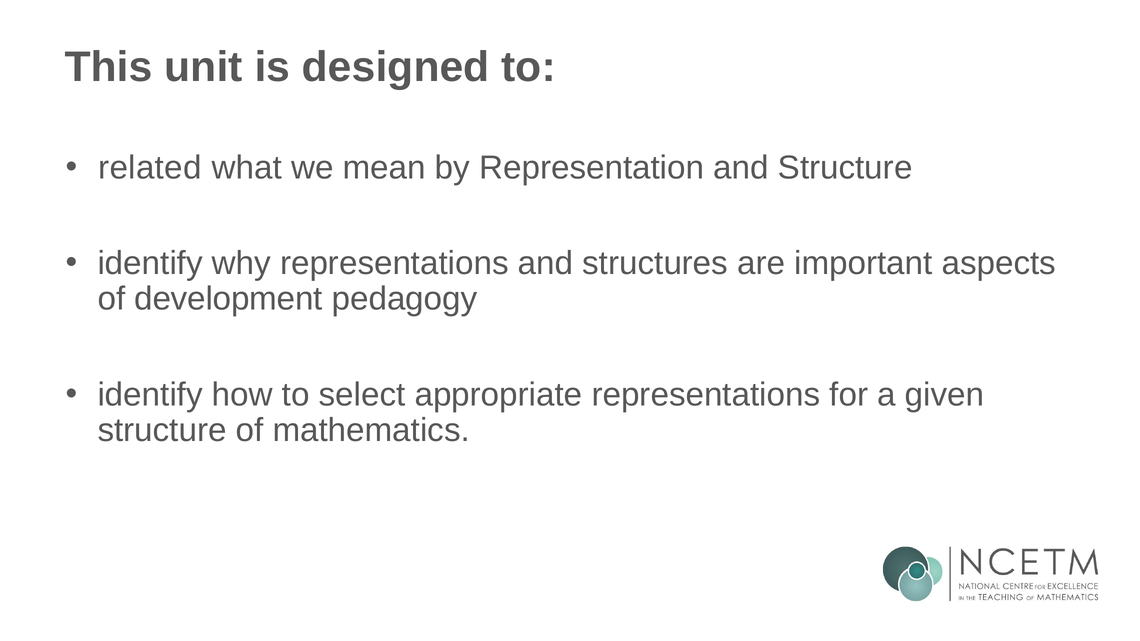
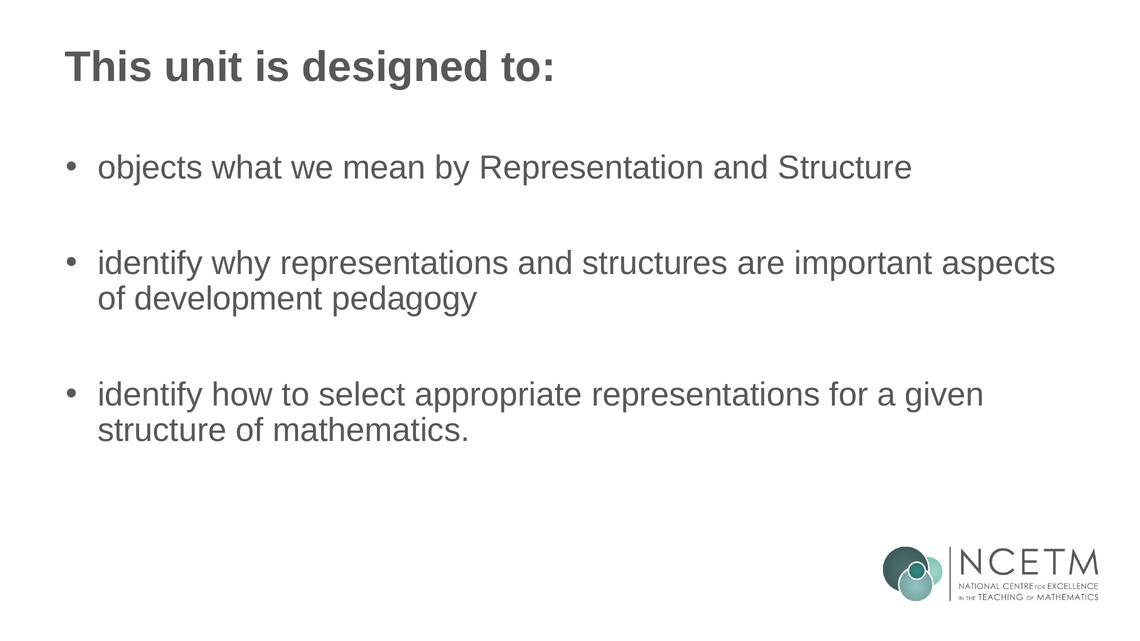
related: related -> objects
